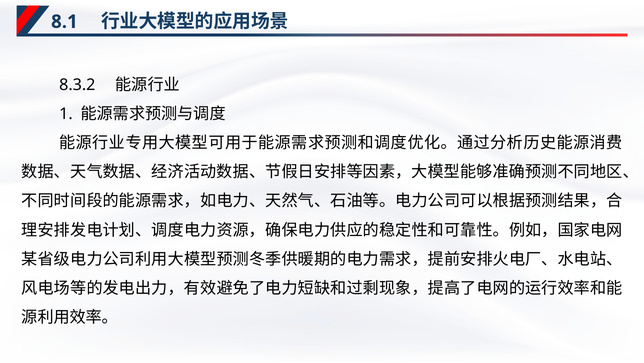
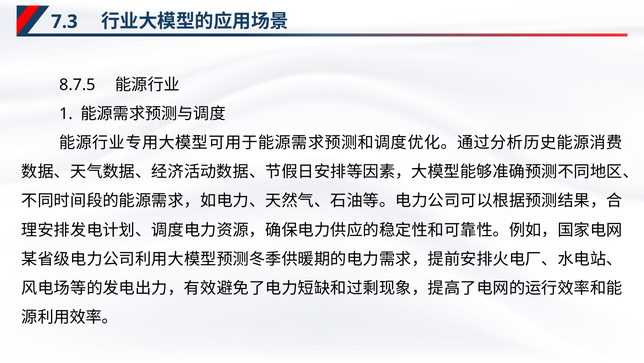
8.1: 8.1 -> 7.3
8.3.2: 8.3.2 -> 8.7.5
